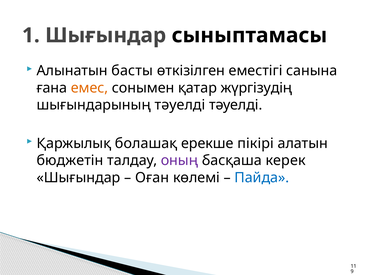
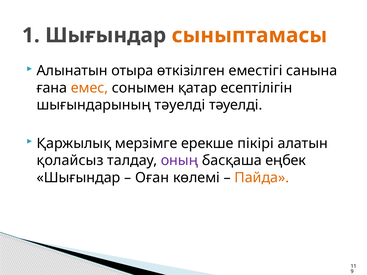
сыныптамасы colour: black -> orange
басты: басты -> отыра
жүргізудің: жүргізудің -> есептілігін
болашақ: болашақ -> мерзімге
бюджетін: бюджетін -> қолайсыз
керек: керек -> еңбек
Пайда colour: blue -> orange
